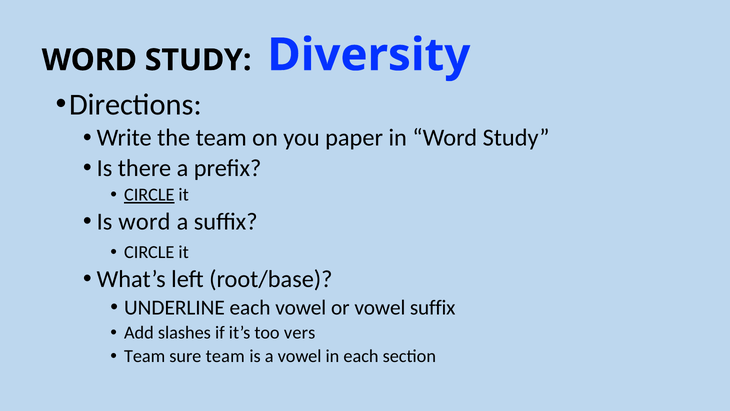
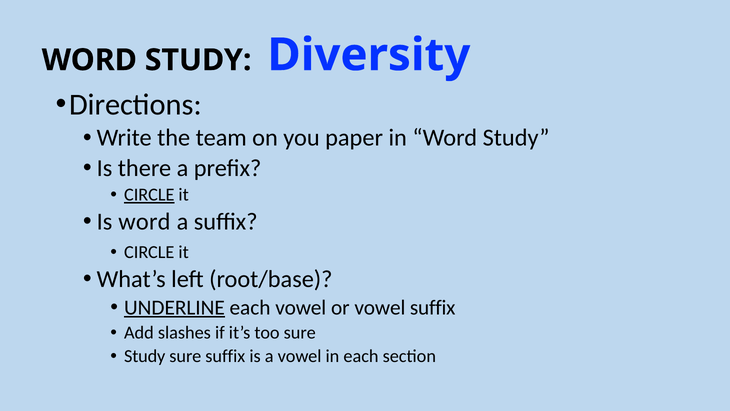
UNDERLINE underline: none -> present
too vers: vers -> sure
Team at (145, 356): Team -> Study
sure team: team -> suffix
